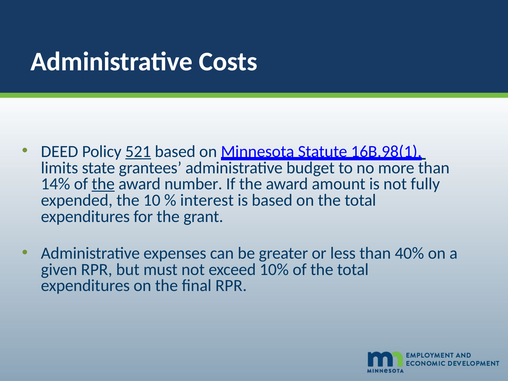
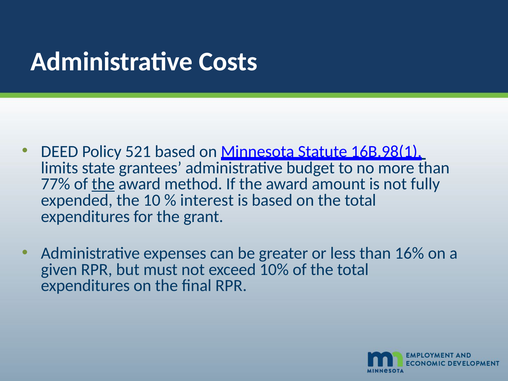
521 underline: present -> none
14%: 14% -> 77%
number: number -> method
40%: 40% -> 16%
